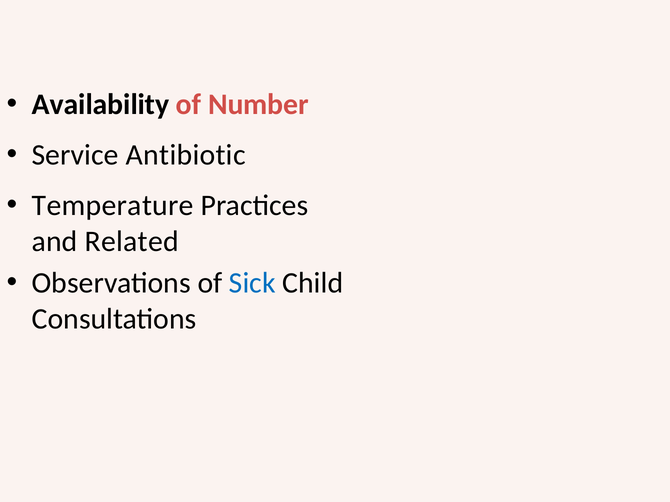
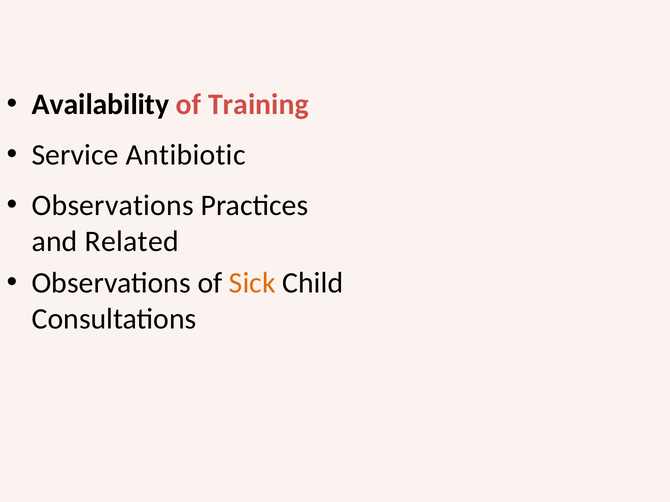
Number: Number -> Training
Temperature at (113, 206): Temperature -> Observations
Sick colour: blue -> orange
